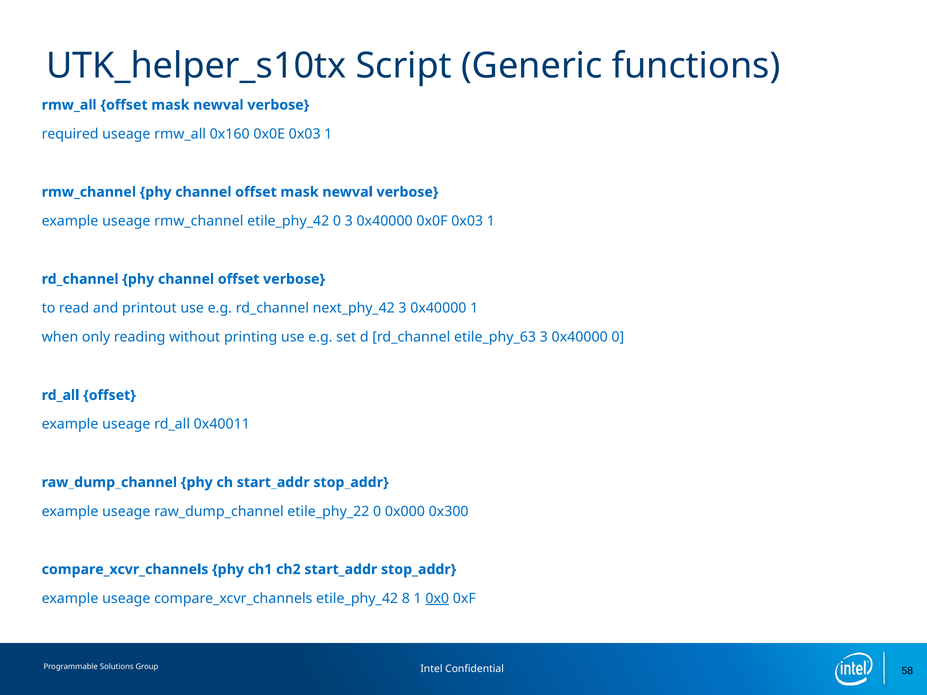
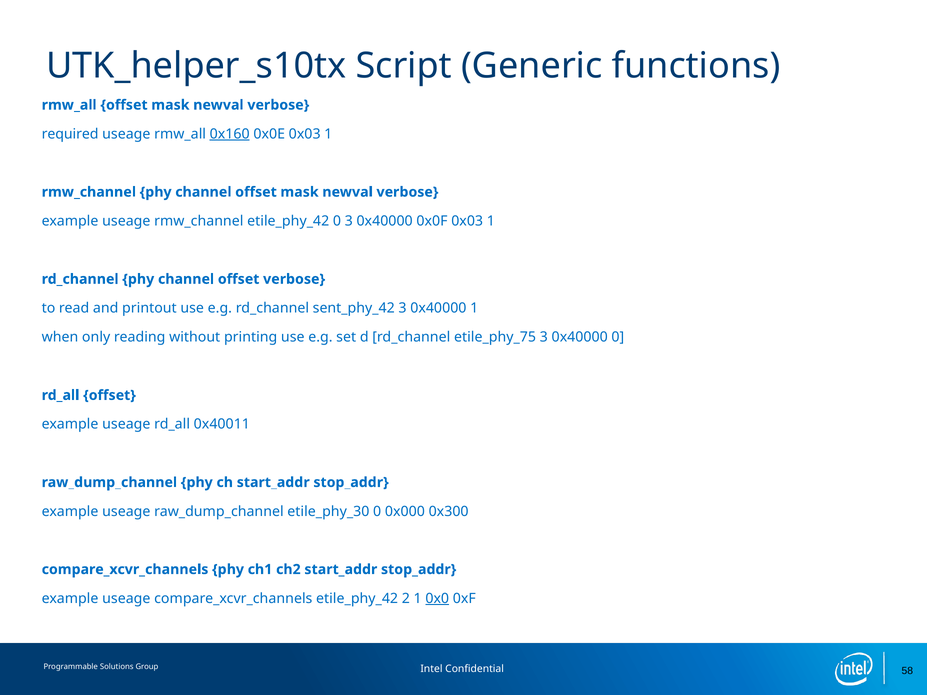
0x160 underline: none -> present
next_phy_42: next_phy_42 -> sent_phy_42
etile_phy_63: etile_phy_63 -> etile_phy_75
etile_phy_22: etile_phy_22 -> etile_phy_30
8: 8 -> 2
